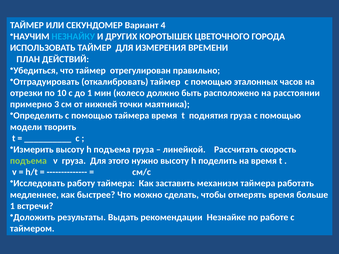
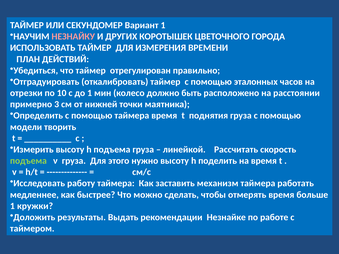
Вариант 4: 4 -> 1
НЕЗНАЙКУ colour: light blue -> pink
встречи: встречи -> кружки
